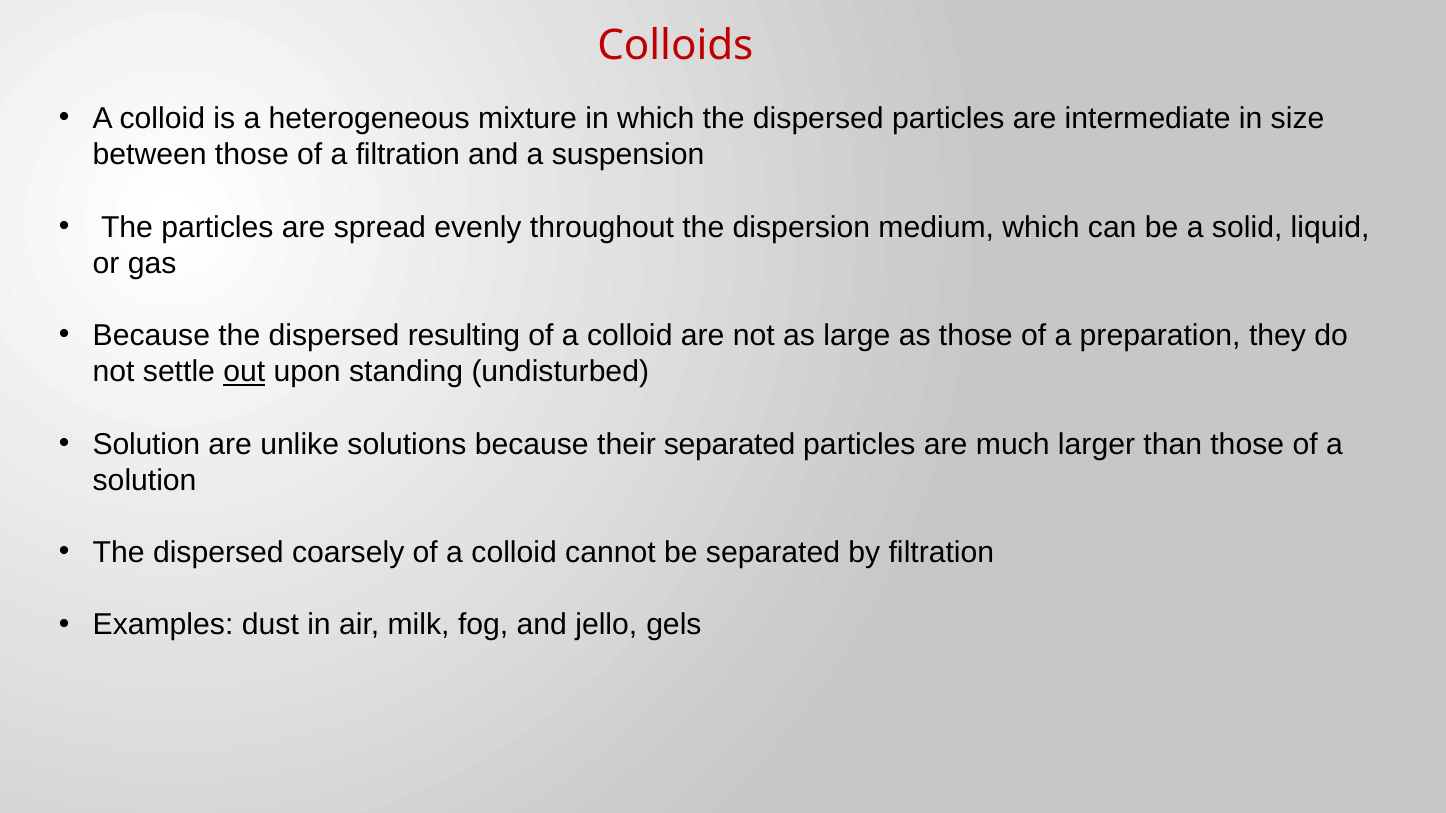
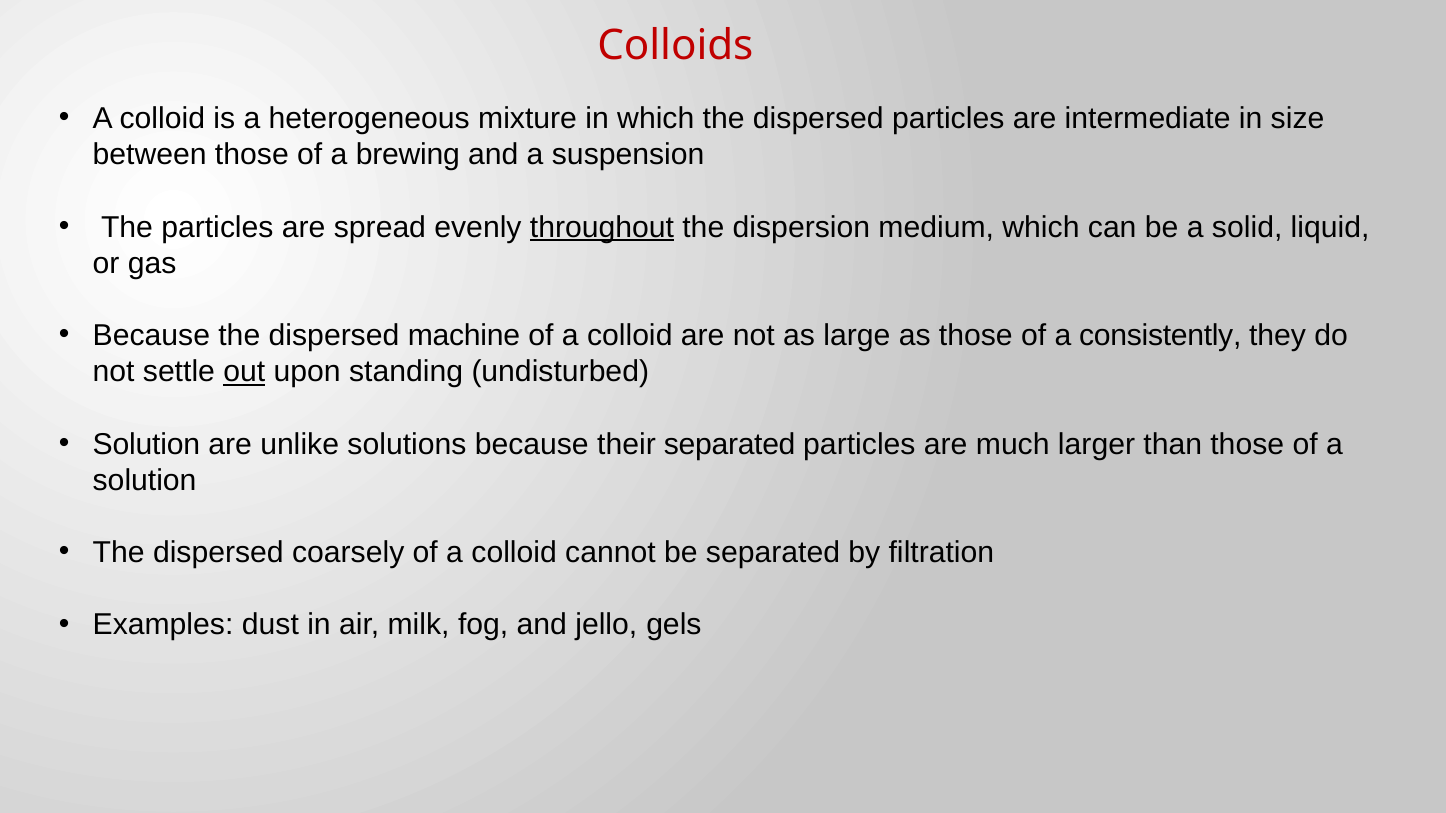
a filtration: filtration -> brewing
throughout underline: none -> present
resulting: resulting -> machine
preparation: preparation -> consistently
